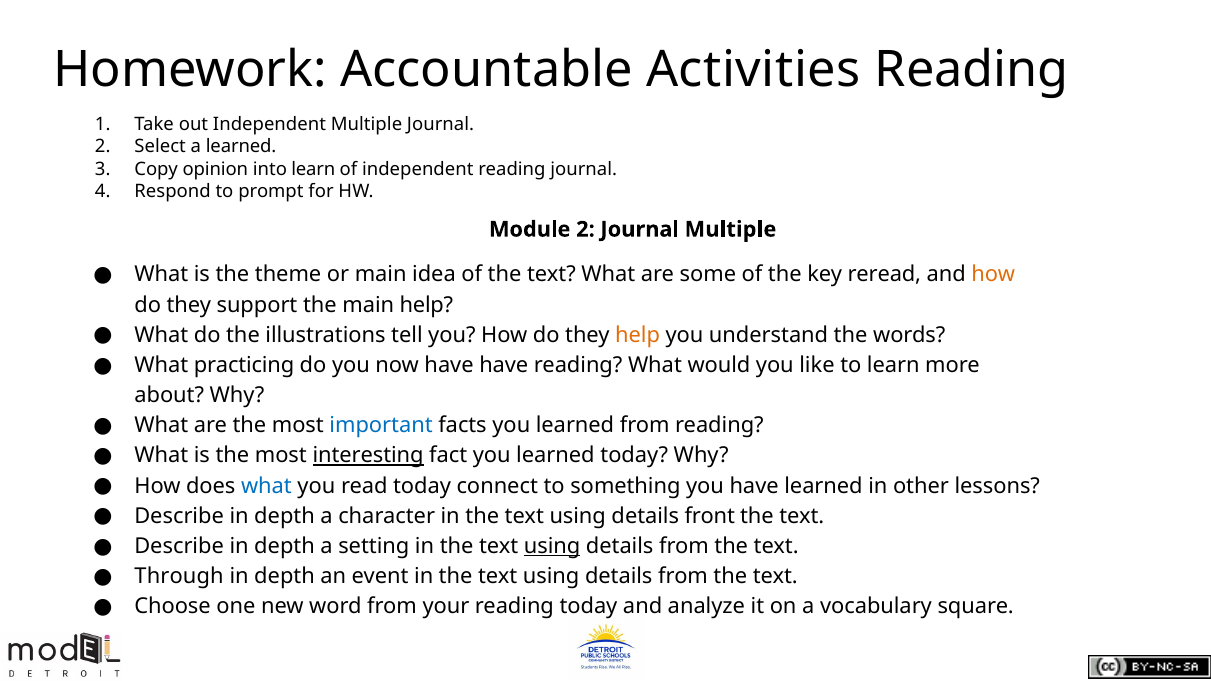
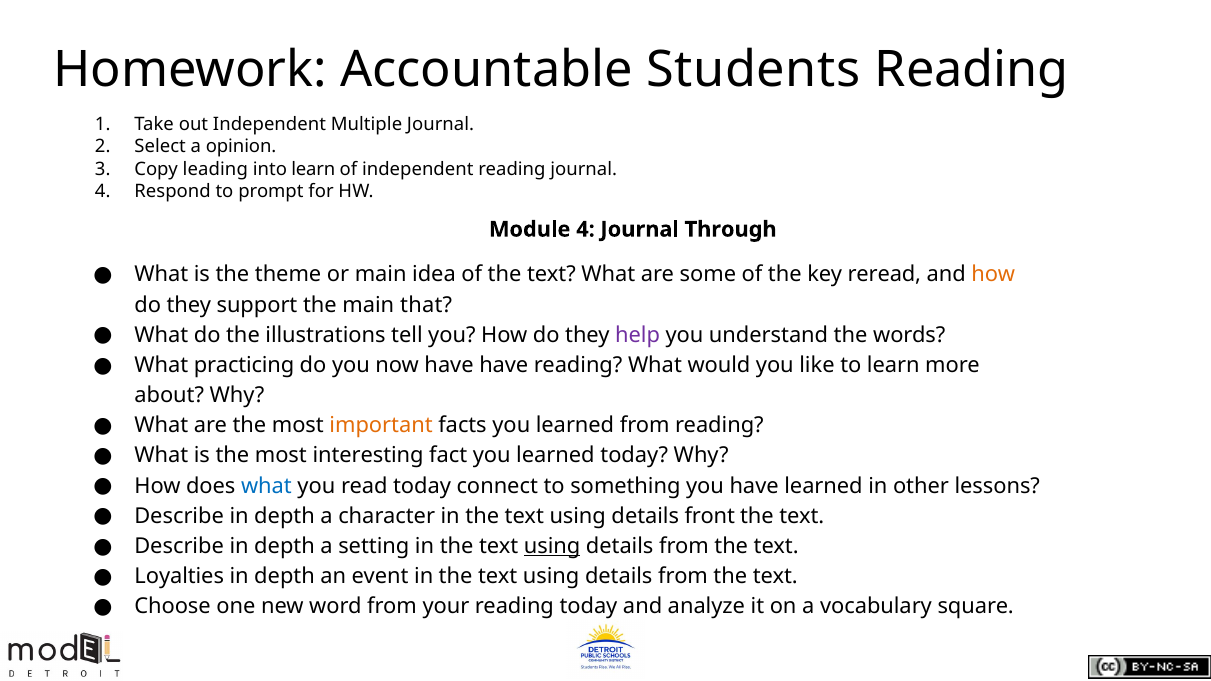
Activities: Activities -> Students
a learned: learned -> opinion
opinion: opinion -> leading
Module 2: 2 -> 4
Journal Multiple: Multiple -> Through
main help: help -> that
help at (638, 335) colour: orange -> purple
important colour: blue -> orange
interesting underline: present -> none
Through: Through -> Loyalties
